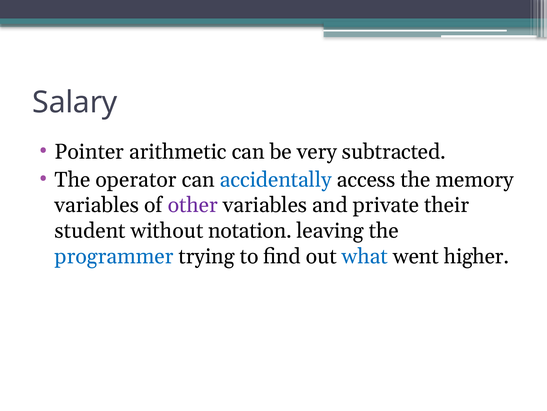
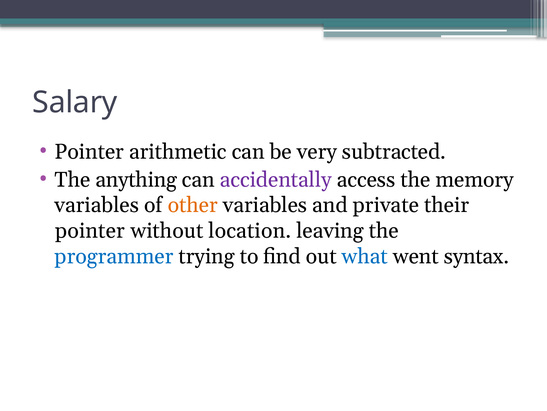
operator: operator -> anything
accidentally colour: blue -> purple
other colour: purple -> orange
student at (90, 230): student -> pointer
notation: notation -> location
higher: higher -> syntax
